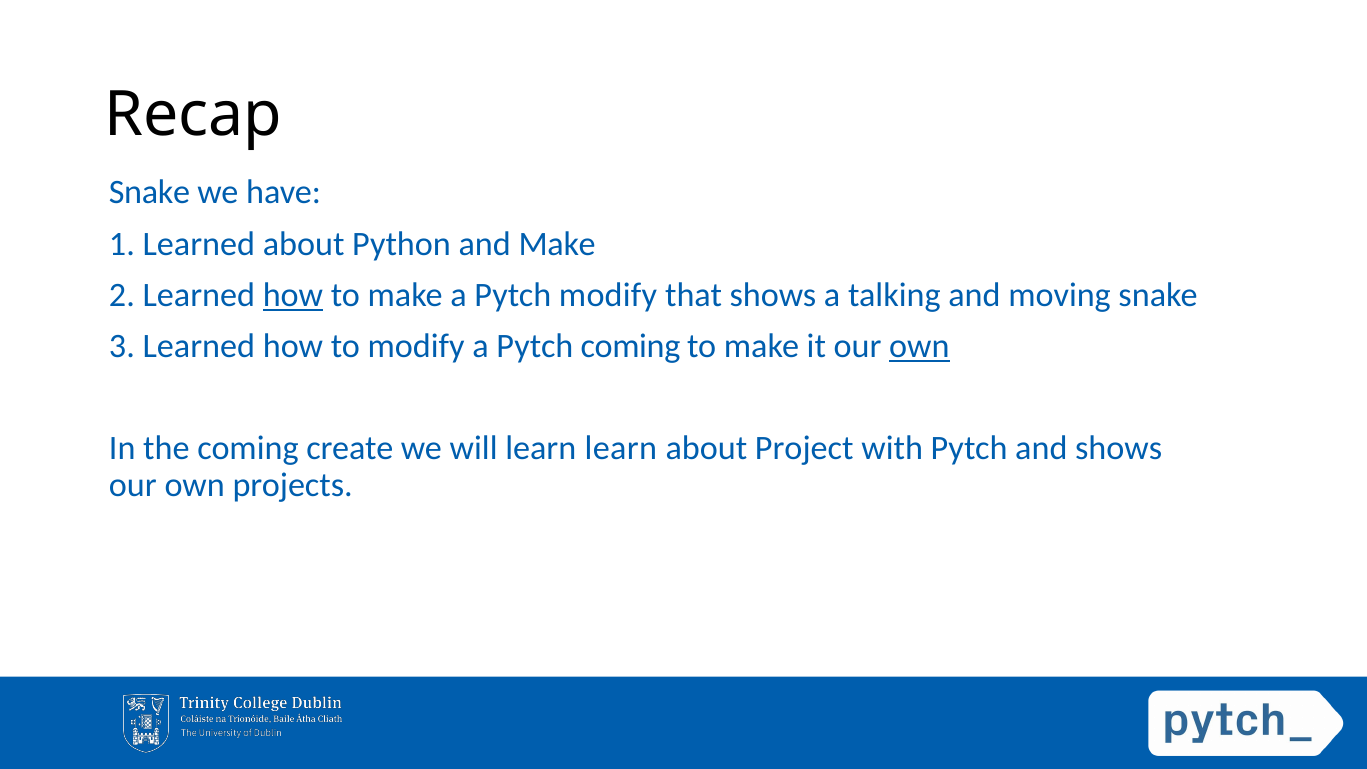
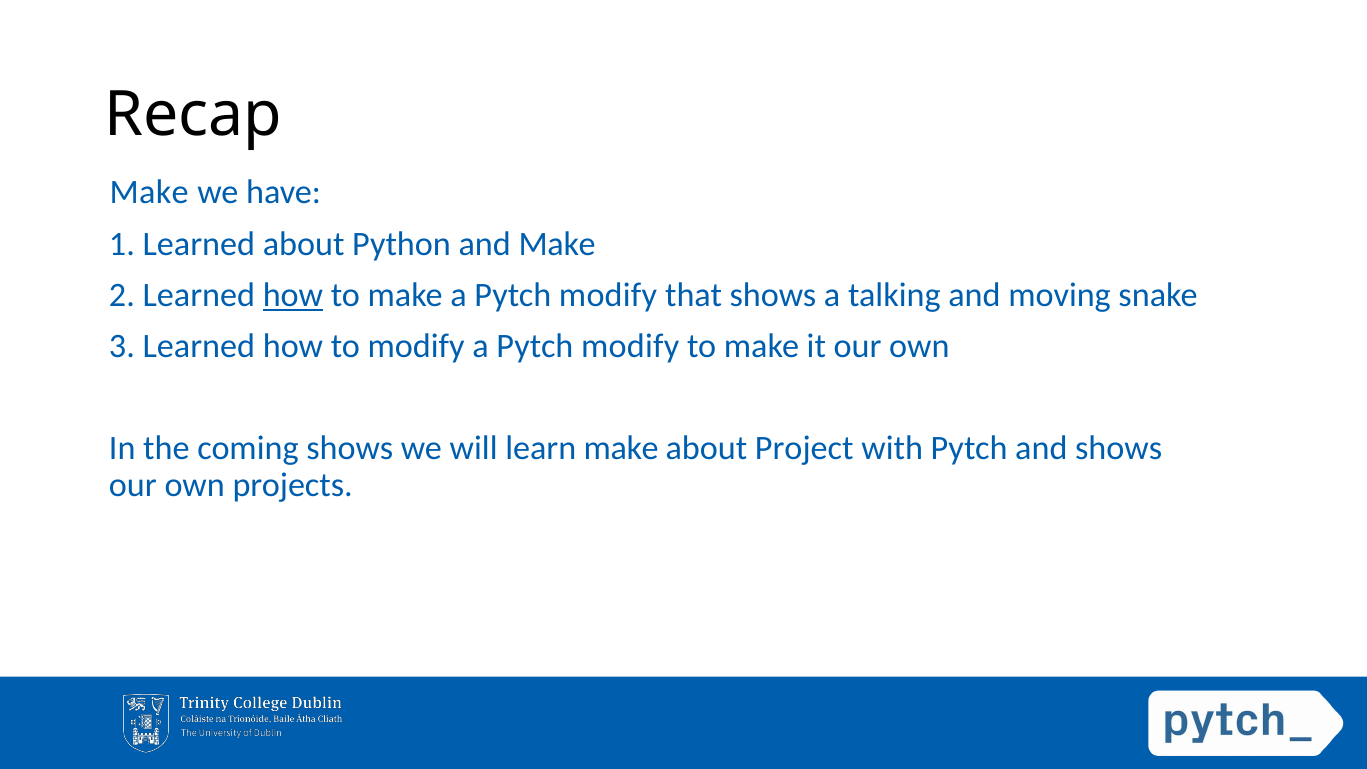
Snake at (149, 193): Snake -> Make
modify a Pytch coming: coming -> modify
own at (919, 346) underline: present -> none
coming create: create -> shows
learn learn: learn -> make
